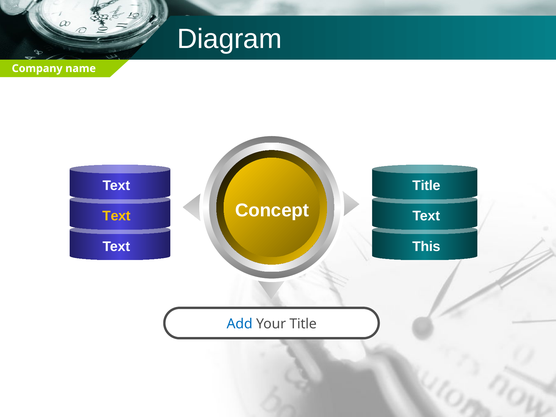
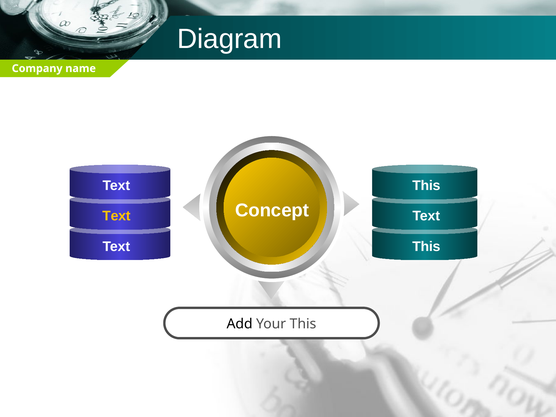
Title at (426, 186): Title -> This
Add colour: blue -> black
Your Title: Title -> This
